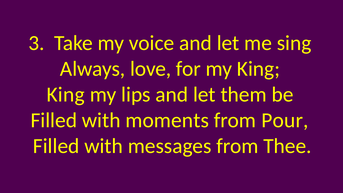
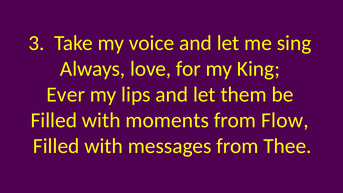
King at (66, 94): King -> Ever
Pour: Pour -> Flow
